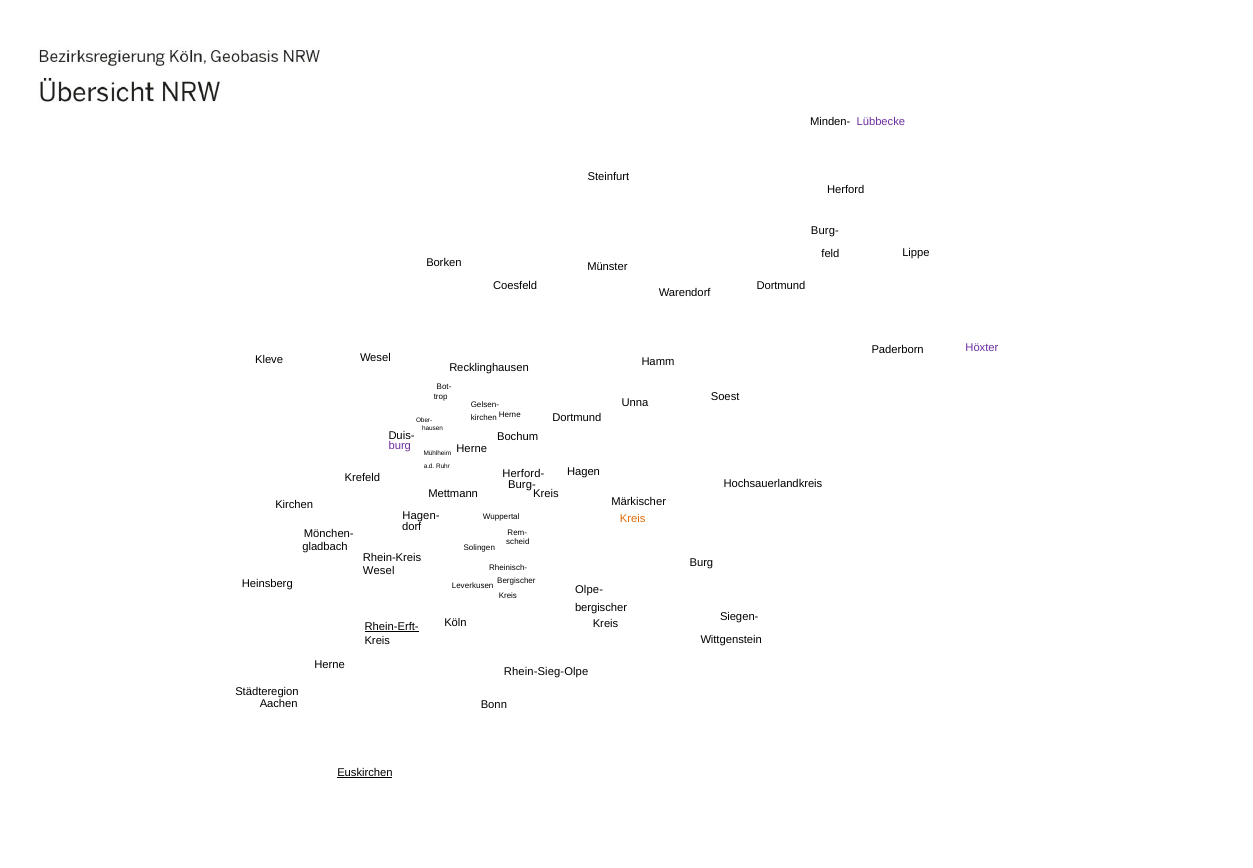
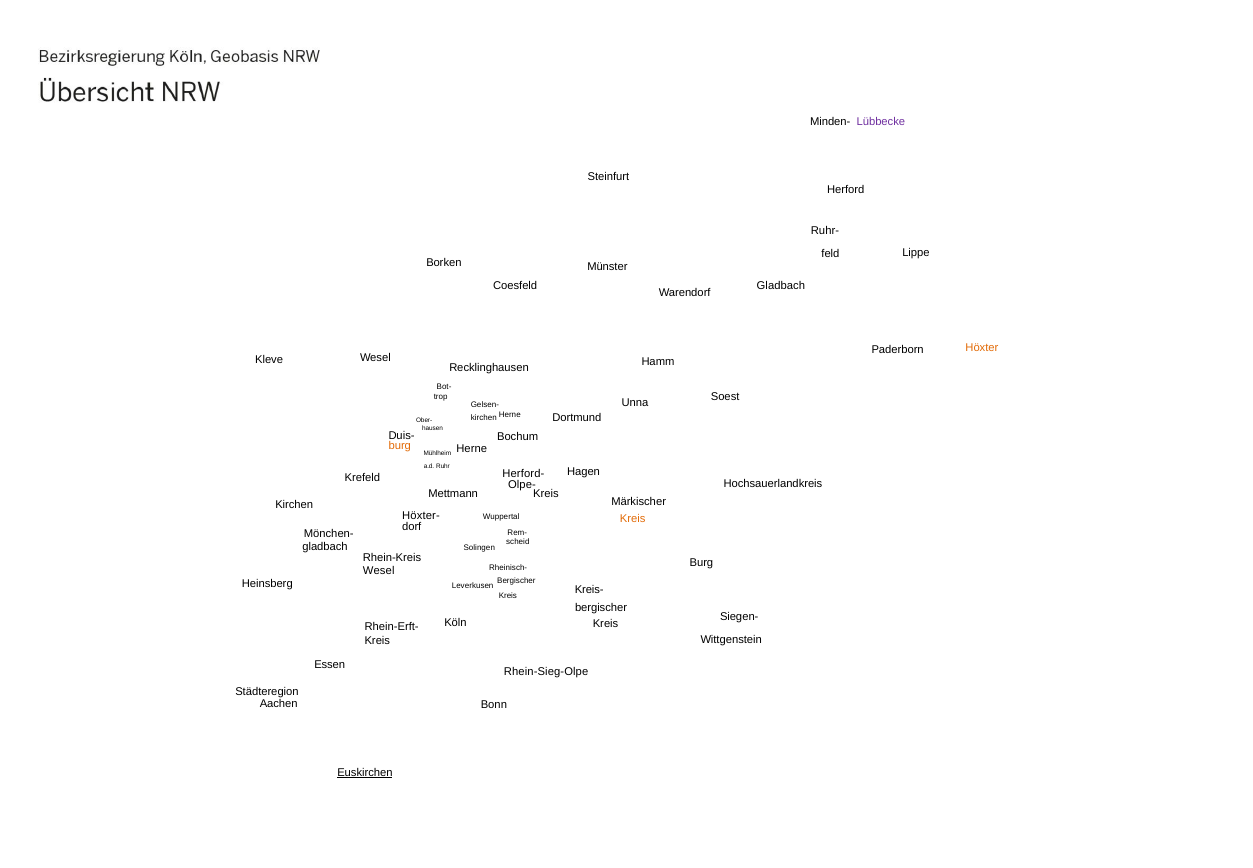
Burg- at (825, 230): Burg- -> Ruhr-
Dortmund at (781, 286): Dortmund -> Gladbach
Höxter colour: purple -> orange
burg at (400, 445) colour: purple -> orange
Burg- at (522, 485): Burg- -> Olpe-
Hagen-: Hagen- -> Höxter-
Olpe-: Olpe- -> Kreis-
Rhein-Erft- underline: present -> none
Herne at (330, 664): Herne -> Essen
